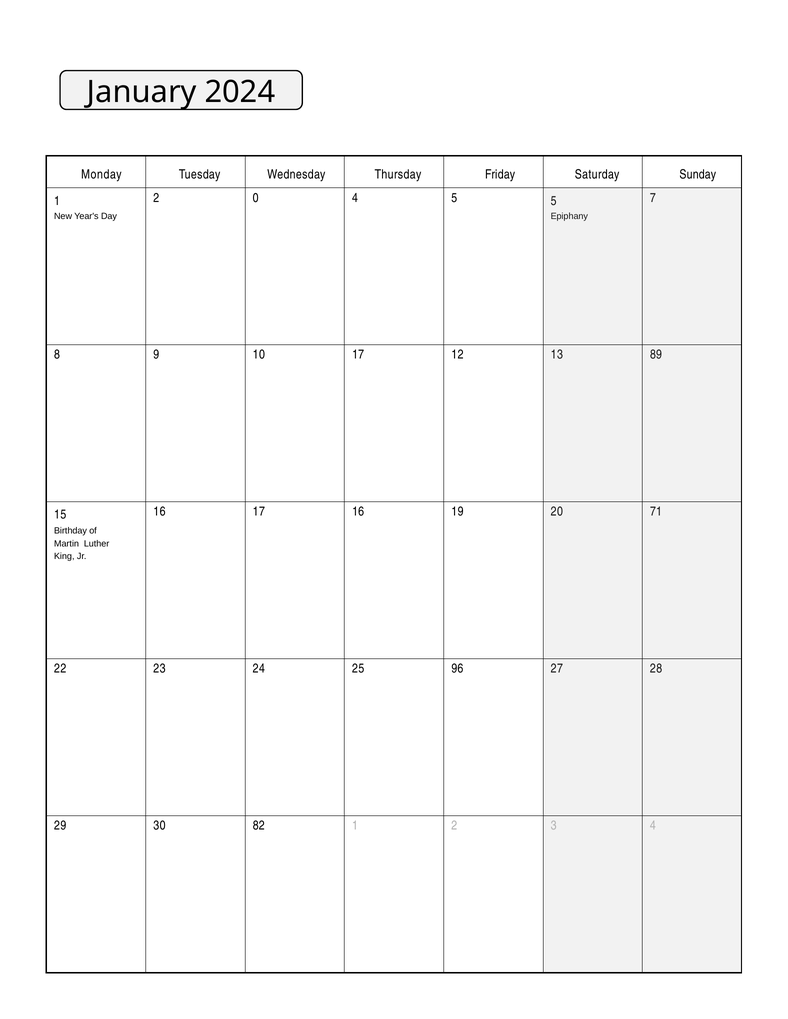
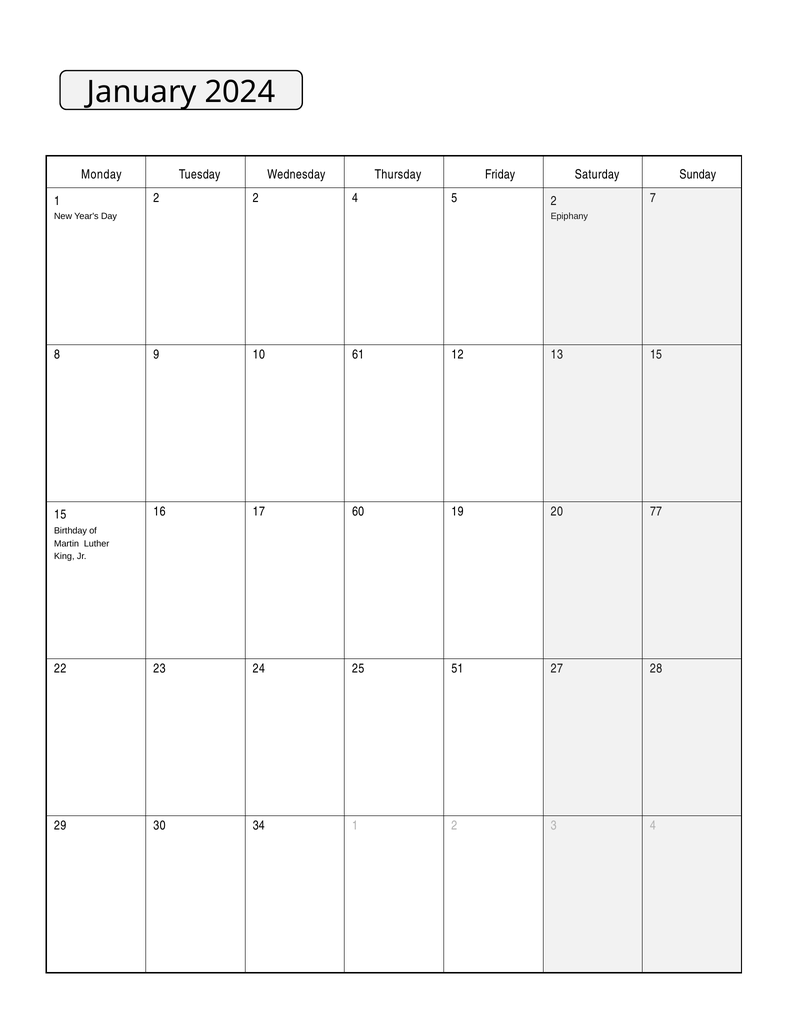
2 0: 0 -> 2
5 5: 5 -> 2
10 17: 17 -> 61
13 89: 89 -> 15
17 16: 16 -> 60
71: 71 -> 77
96: 96 -> 51
82: 82 -> 34
